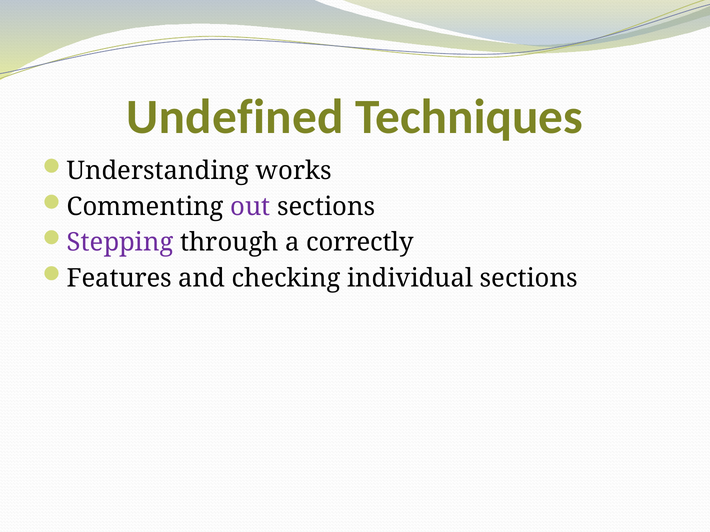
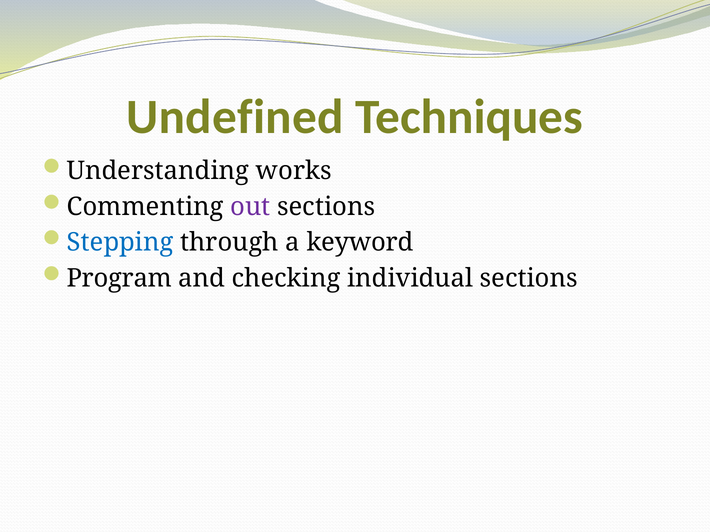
Stepping colour: purple -> blue
correctly: correctly -> keyword
Features: Features -> Program
